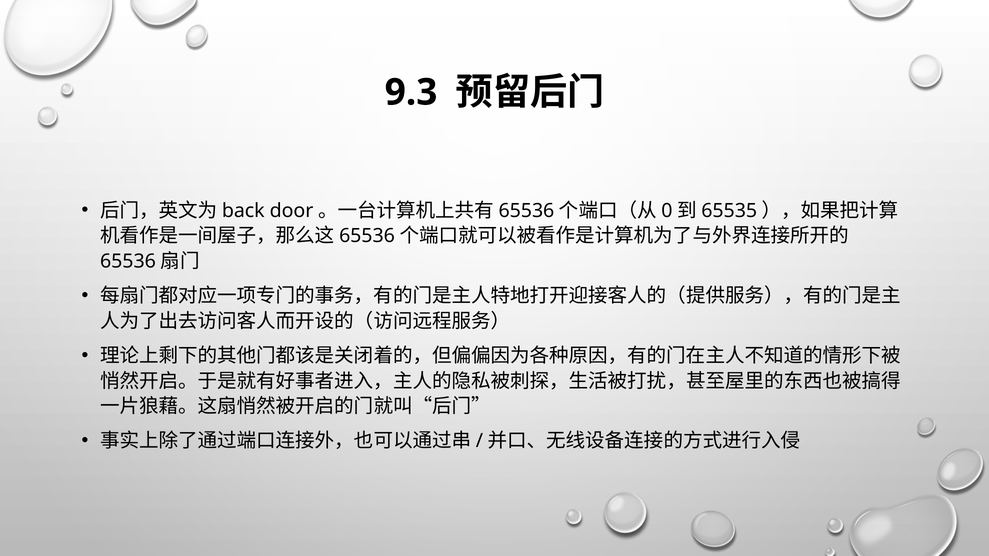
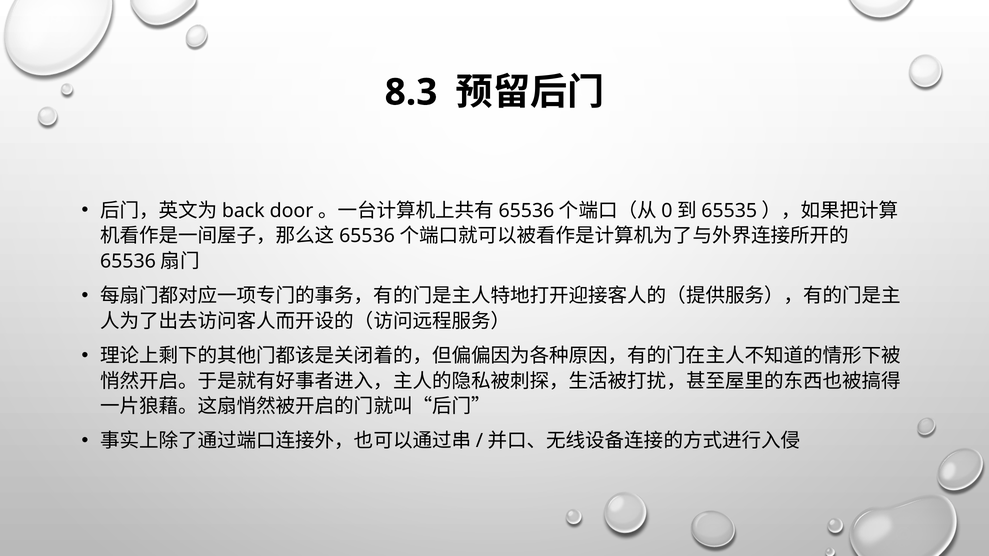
9.3: 9.3 -> 8.3
